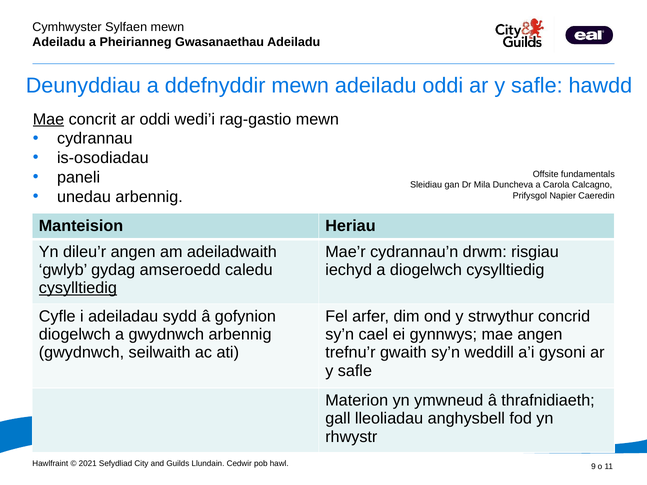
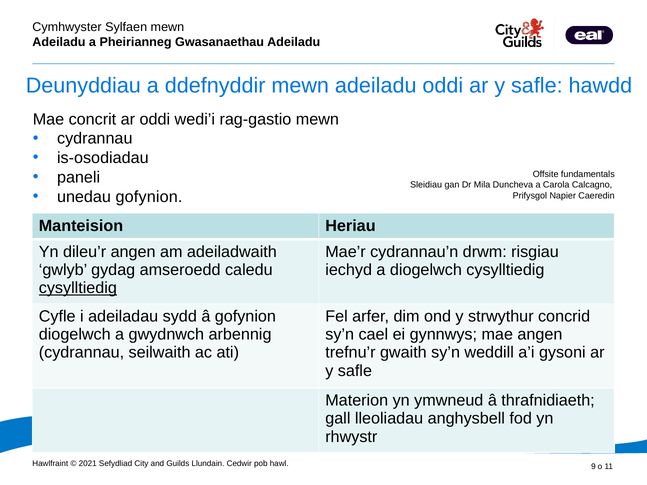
Mae at (49, 119) underline: present -> none
unedau arbennig: arbennig -> gofynion
gwydnwch at (81, 353): gwydnwch -> cydrannau
